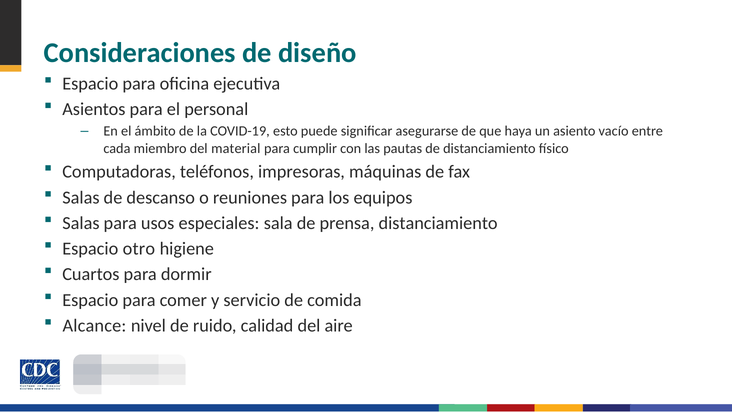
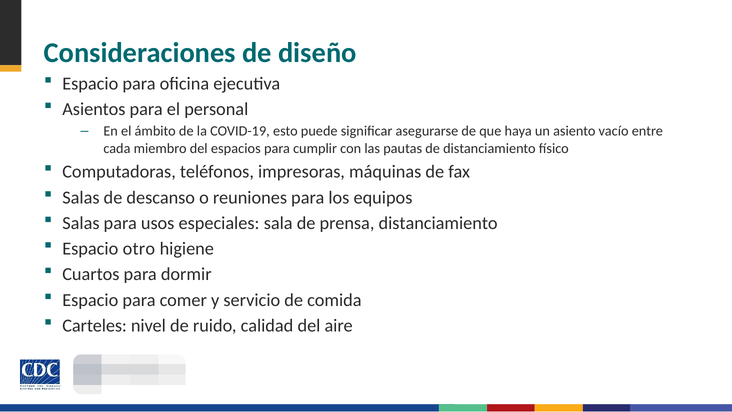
material: material -> espacios
Alcance: Alcance -> Carteles
